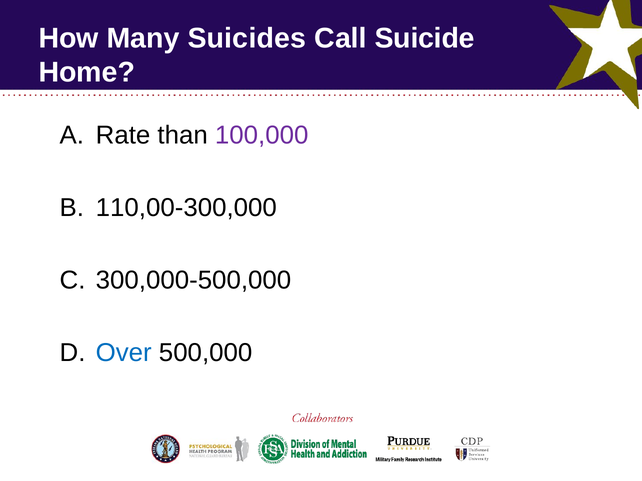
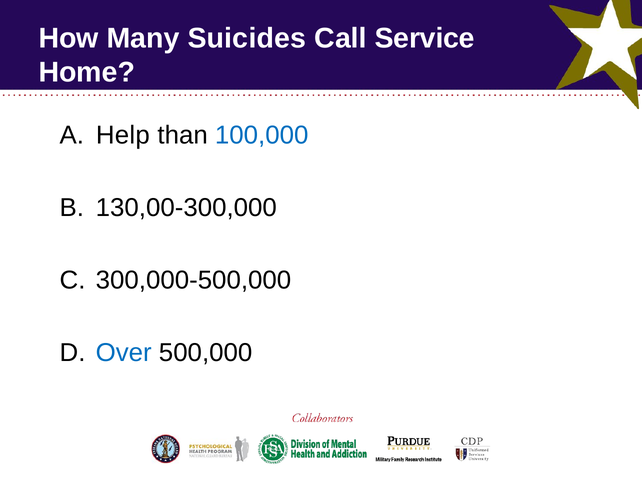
Suicide: Suicide -> Service
Rate: Rate -> Help
100,000 colour: purple -> blue
110,00-300,000: 110,00-300,000 -> 130,00-300,000
